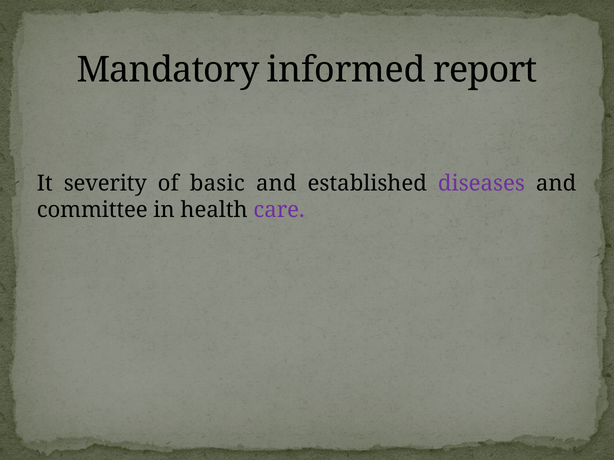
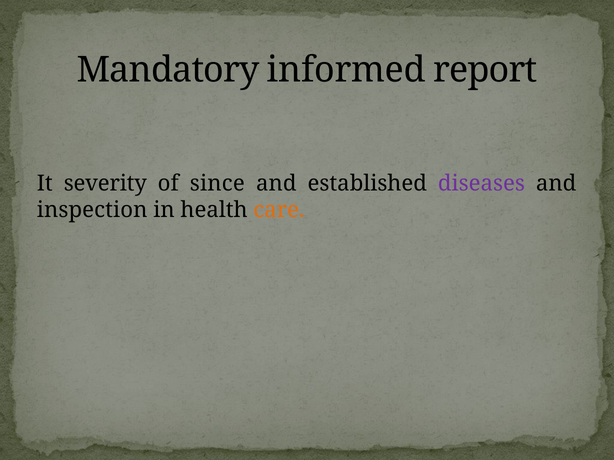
basic: basic -> since
committee: committee -> inspection
care colour: purple -> orange
